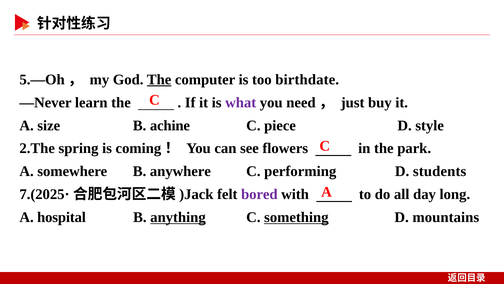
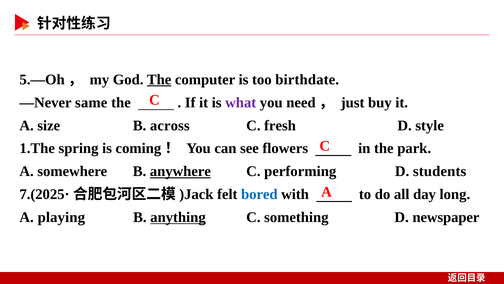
learn: learn -> same
achine: achine -> across
piece: piece -> fresh
2.The: 2.The -> 1.The
anywhere underline: none -> present
bored colour: purple -> blue
hospital: hospital -> playing
something underline: present -> none
mountains: mountains -> newspaper
